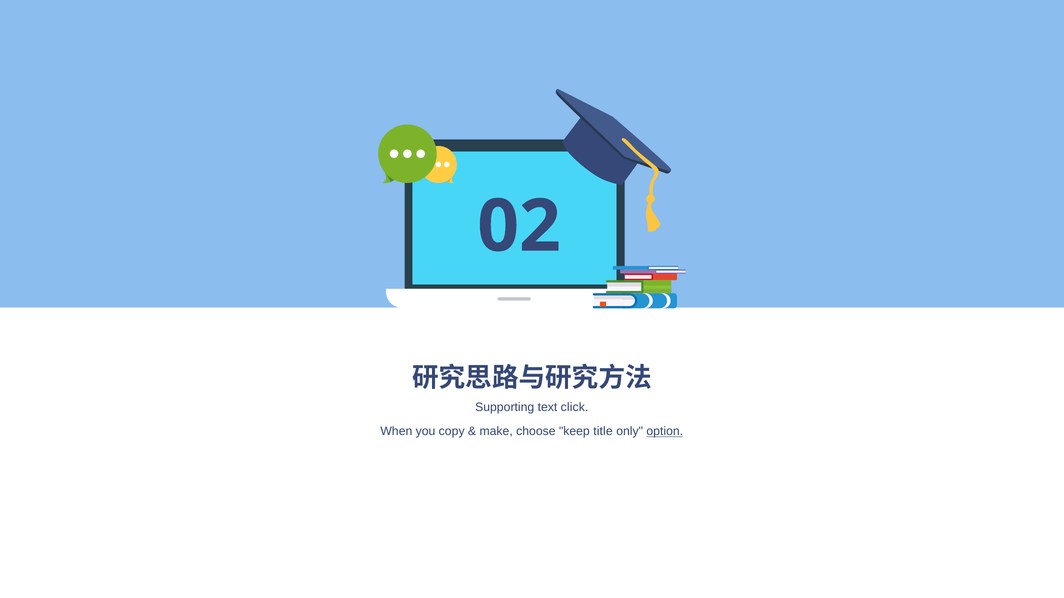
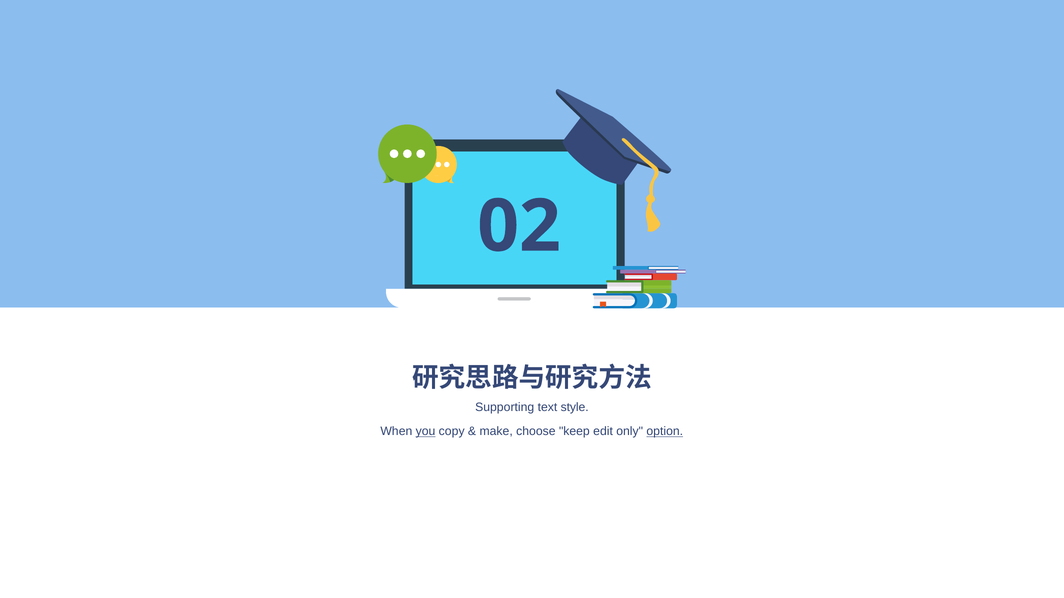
click: click -> style
you underline: none -> present
title: title -> edit
